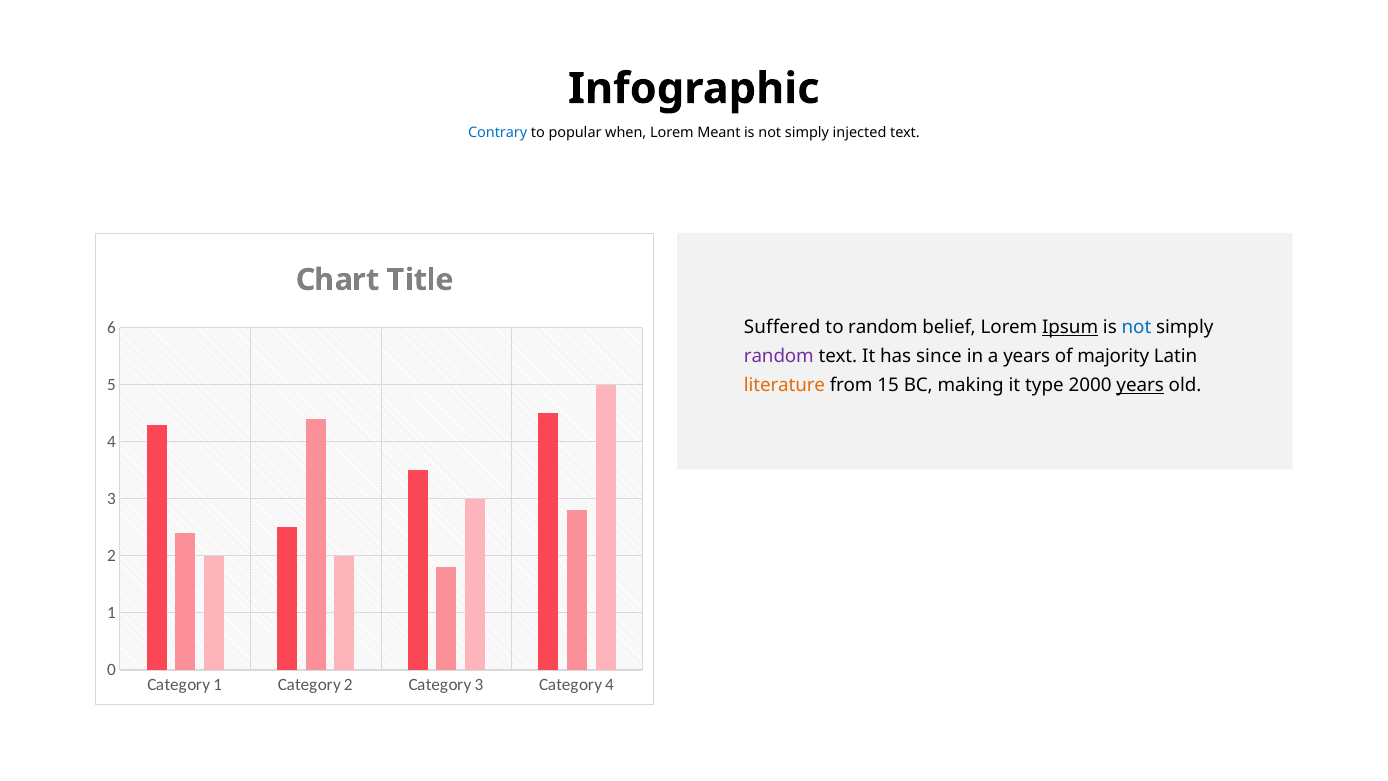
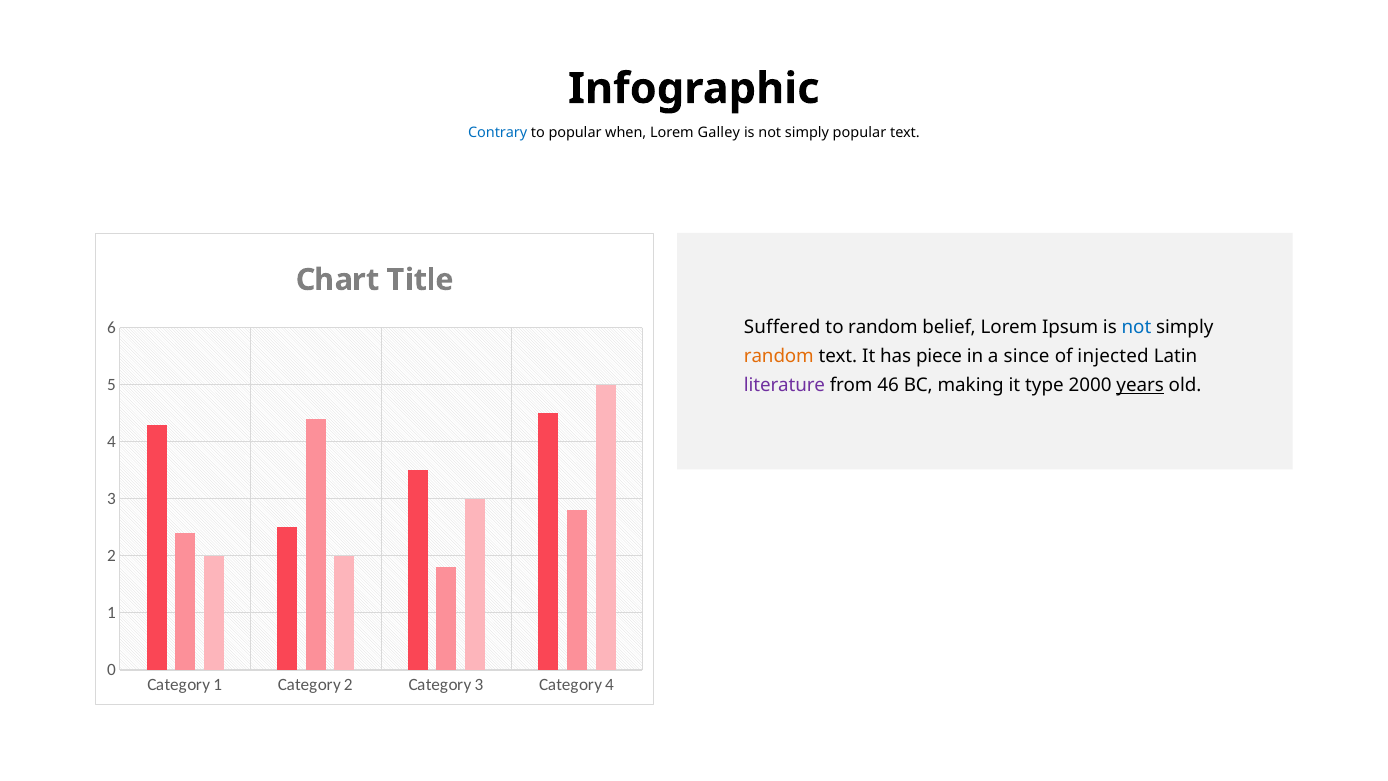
Meant: Meant -> Galley
simply injected: injected -> popular
Ipsum underline: present -> none
random at (779, 356) colour: purple -> orange
since: since -> piece
a years: years -> since
majority: majority -> injected
literature colour: orange -> purple
15: 15 -> 46
